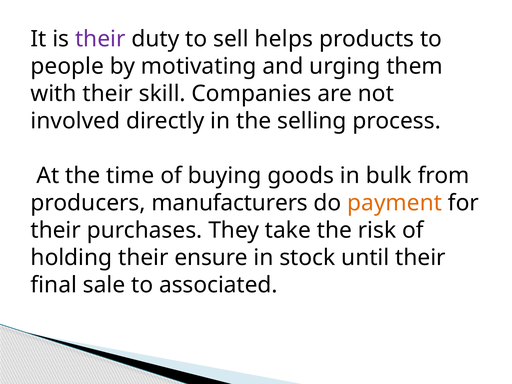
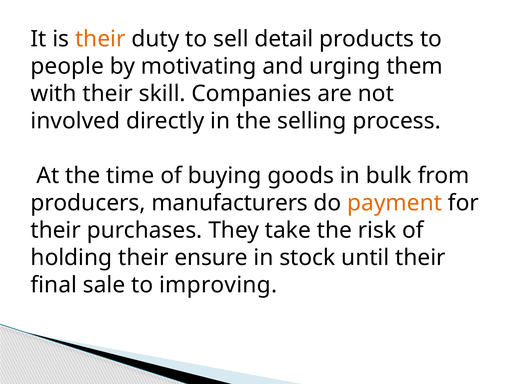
their at (100, 39) colour: purple -> orange
helps: helps -> detail
associated: associated -> improving
